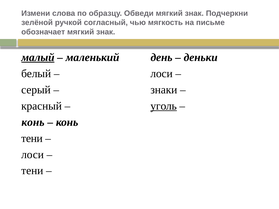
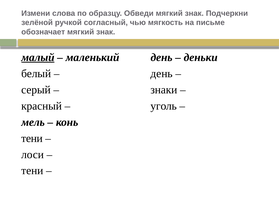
лоси at (162, 74): лоси -> день
уголь underline: present -> none
конь at (33, 122): конь -> мель
